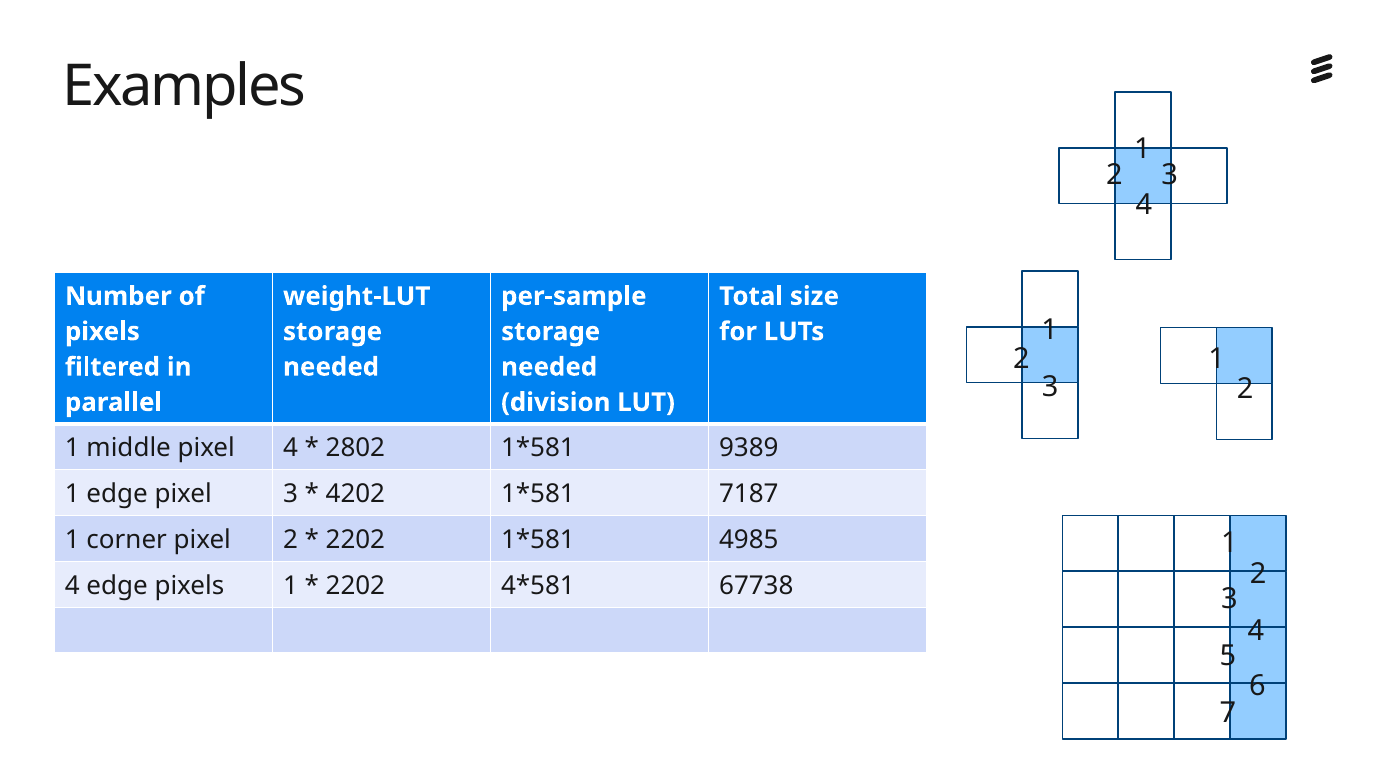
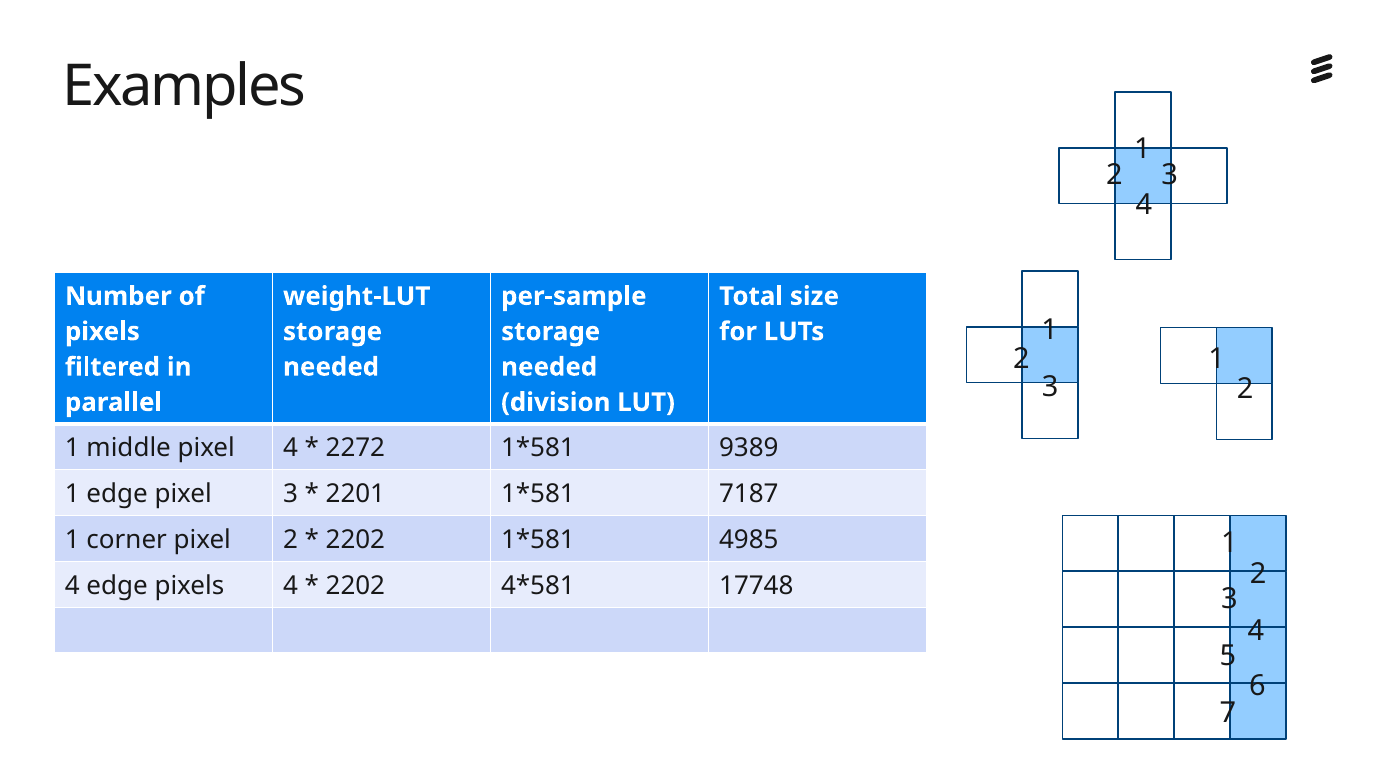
2802: 2802 -> 2272
4202: 4202 -> 2201
pixels 1: 1 -> 4
67738: 67738 -> 17748
